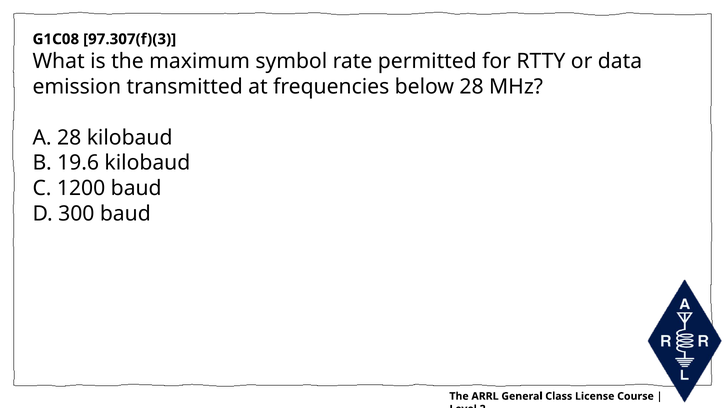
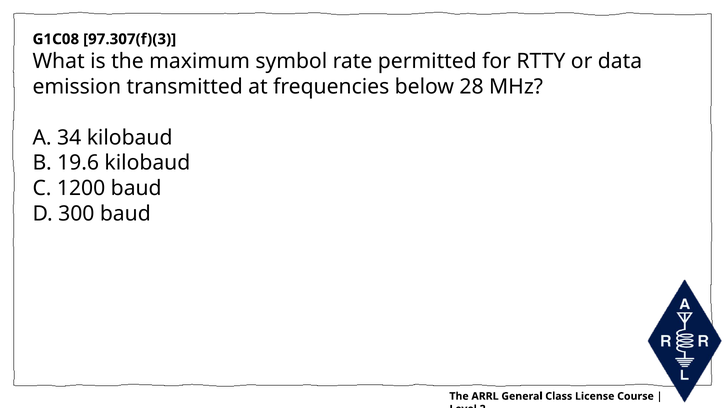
A 28: 28 -> 34
